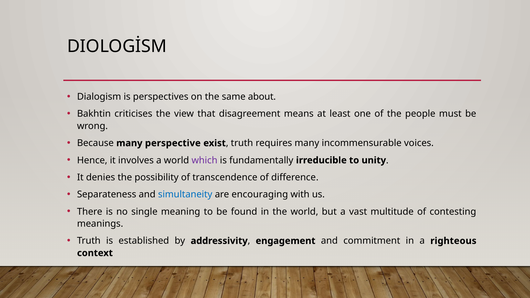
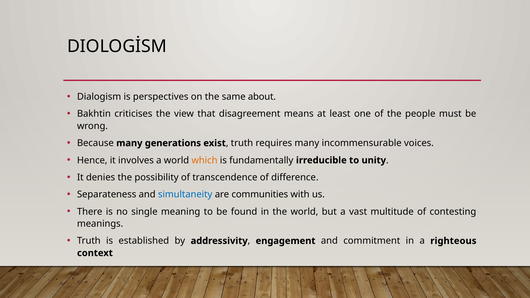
perspective: perspective -> generations
which colour: purple -> orange
encouraging: encouraging -> communities
